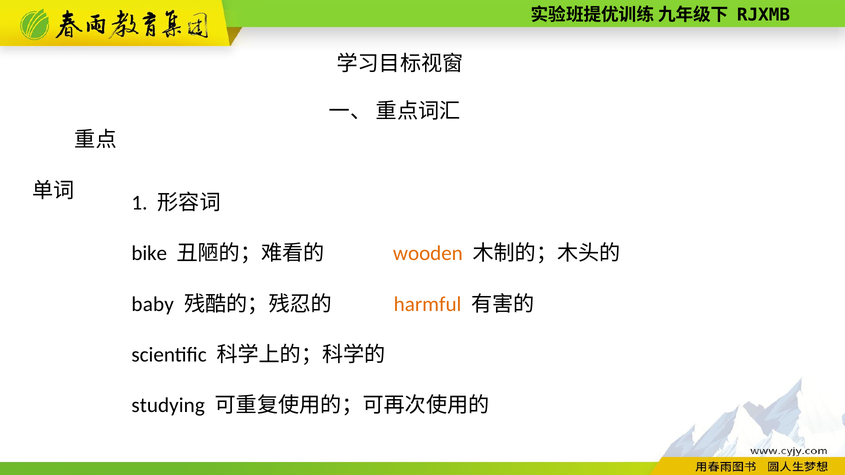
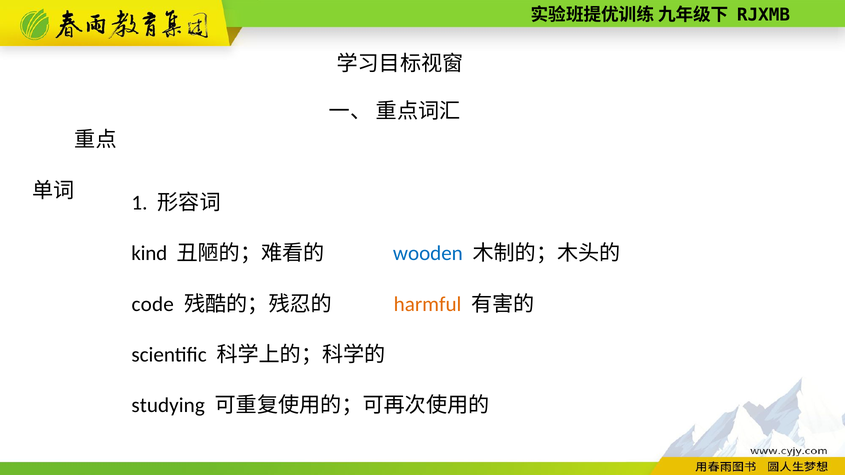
bike: bike -> kind
wooden colour: orange -> blue
baby: baby -> code
